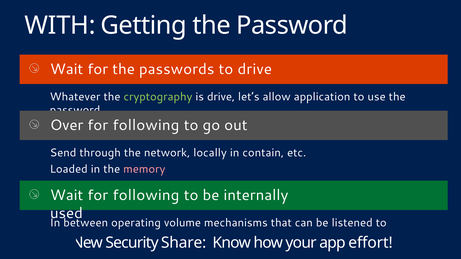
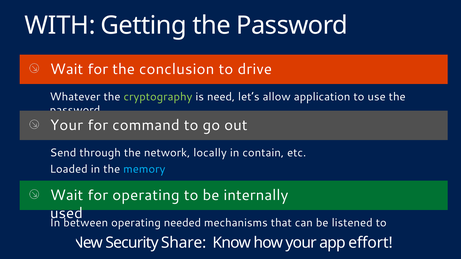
passwords: passwords -> conclusion
is drive: drive -> need
Over at (67, 125): Over -> Your
following at (146, 125): following -> command
memory colour: pink -> light blue
Wait for following: following -> operating
volume: volume -> needed
